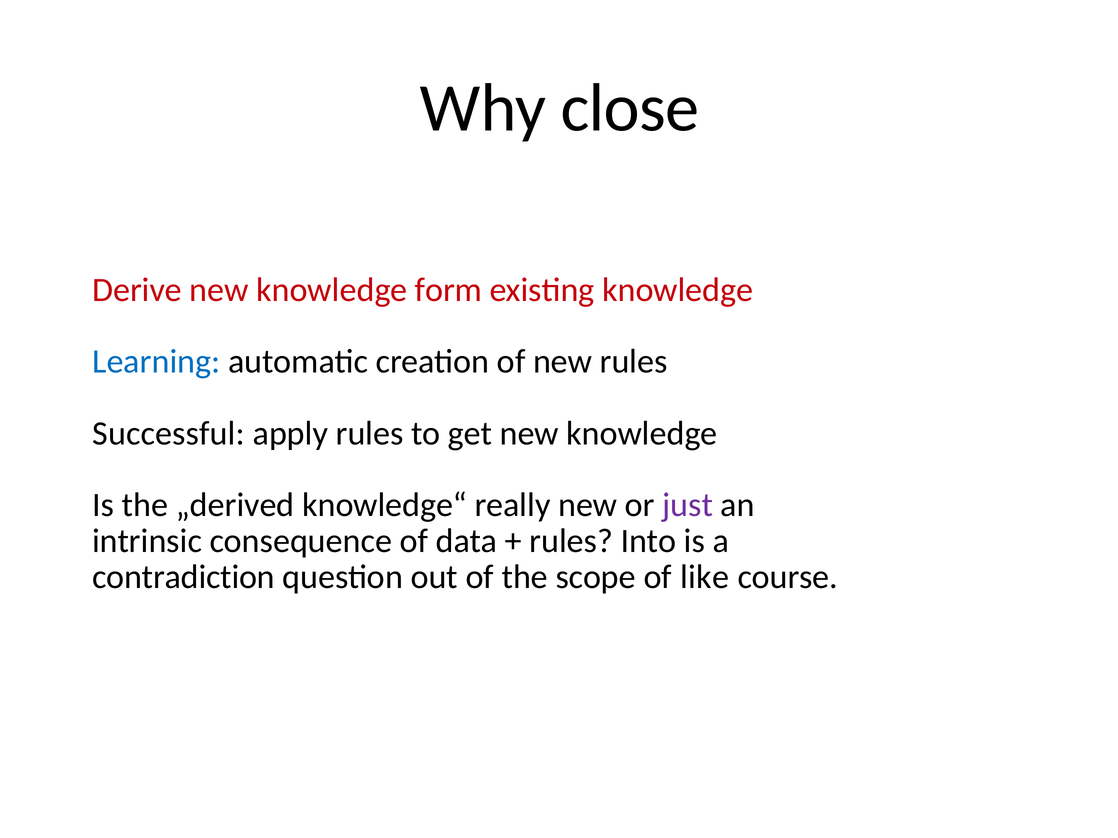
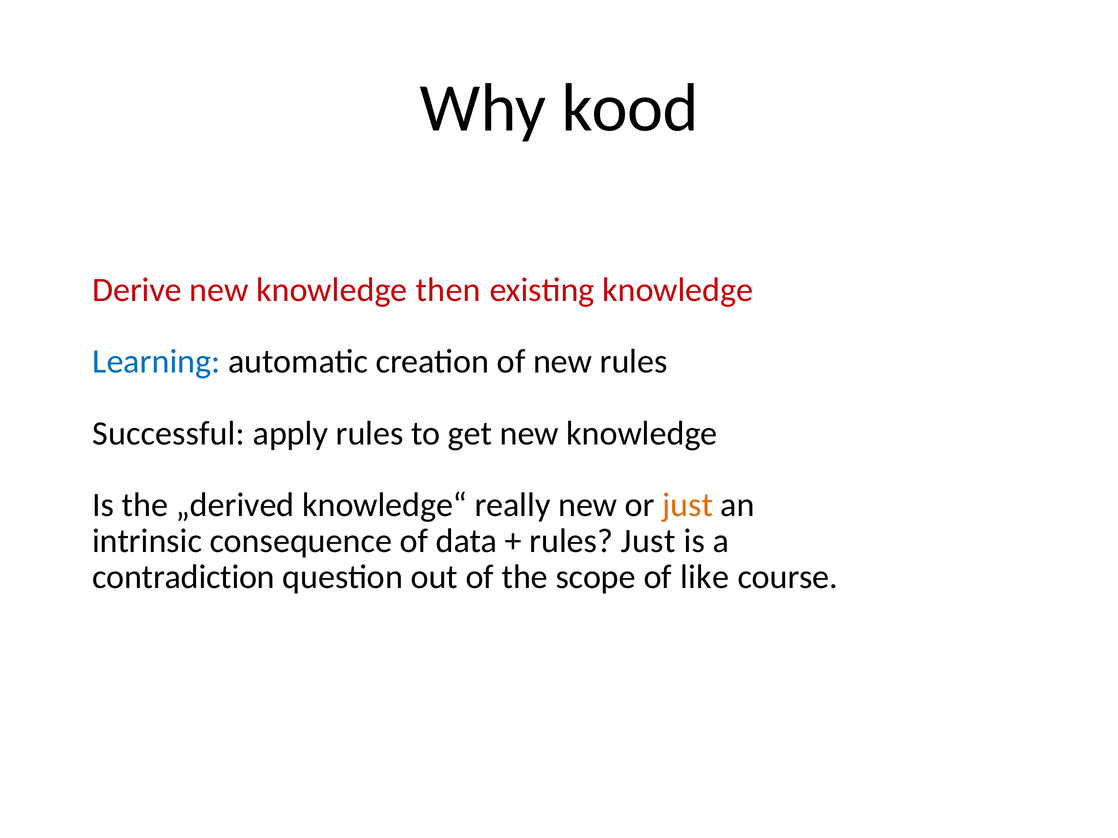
close: close -> kood
form: form -> then
just at (688, 505) colour: purple -> orange
rules Into: Into -> Just
